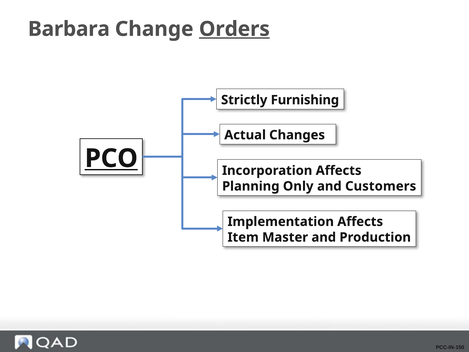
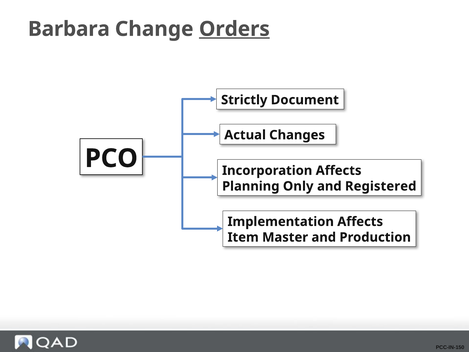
Furnishing: Furnishing -> Document
PCO underline: present -> none
Customers: Customers -> Registered
